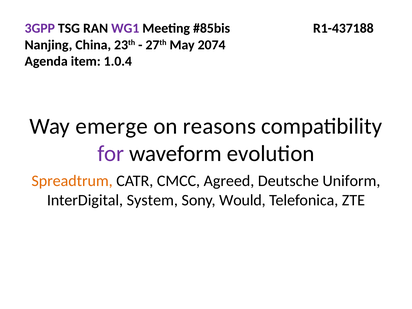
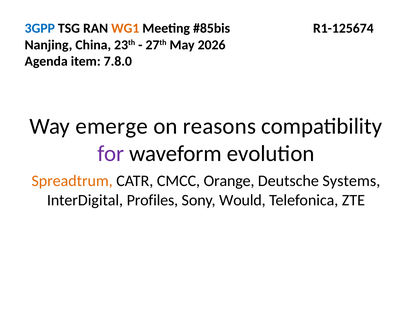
3GPP colour: purple -> blue
WG1 colour: purple -> orange
R1-437188: R1-437188 -> R1-125674
2074: 2074 -> 2026
1.0.4: 1.0.4 -> 7.8.0
Agreed: Agreed -> Orange
Uniform: Uniform -> Systems
System: System -> Profiles
